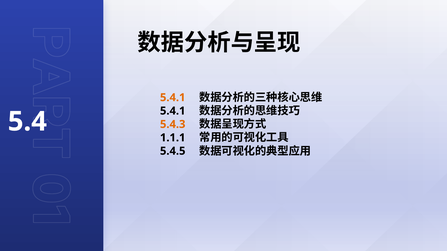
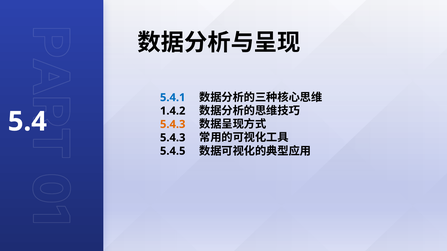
5.4.1 at (173, 98) colour: orange -> blue
5.4.1 at (173, 111): 5.4.1 -> 1.4.2
1.1.1 at (173, 138): 1.1.1 -> 5.4.3
